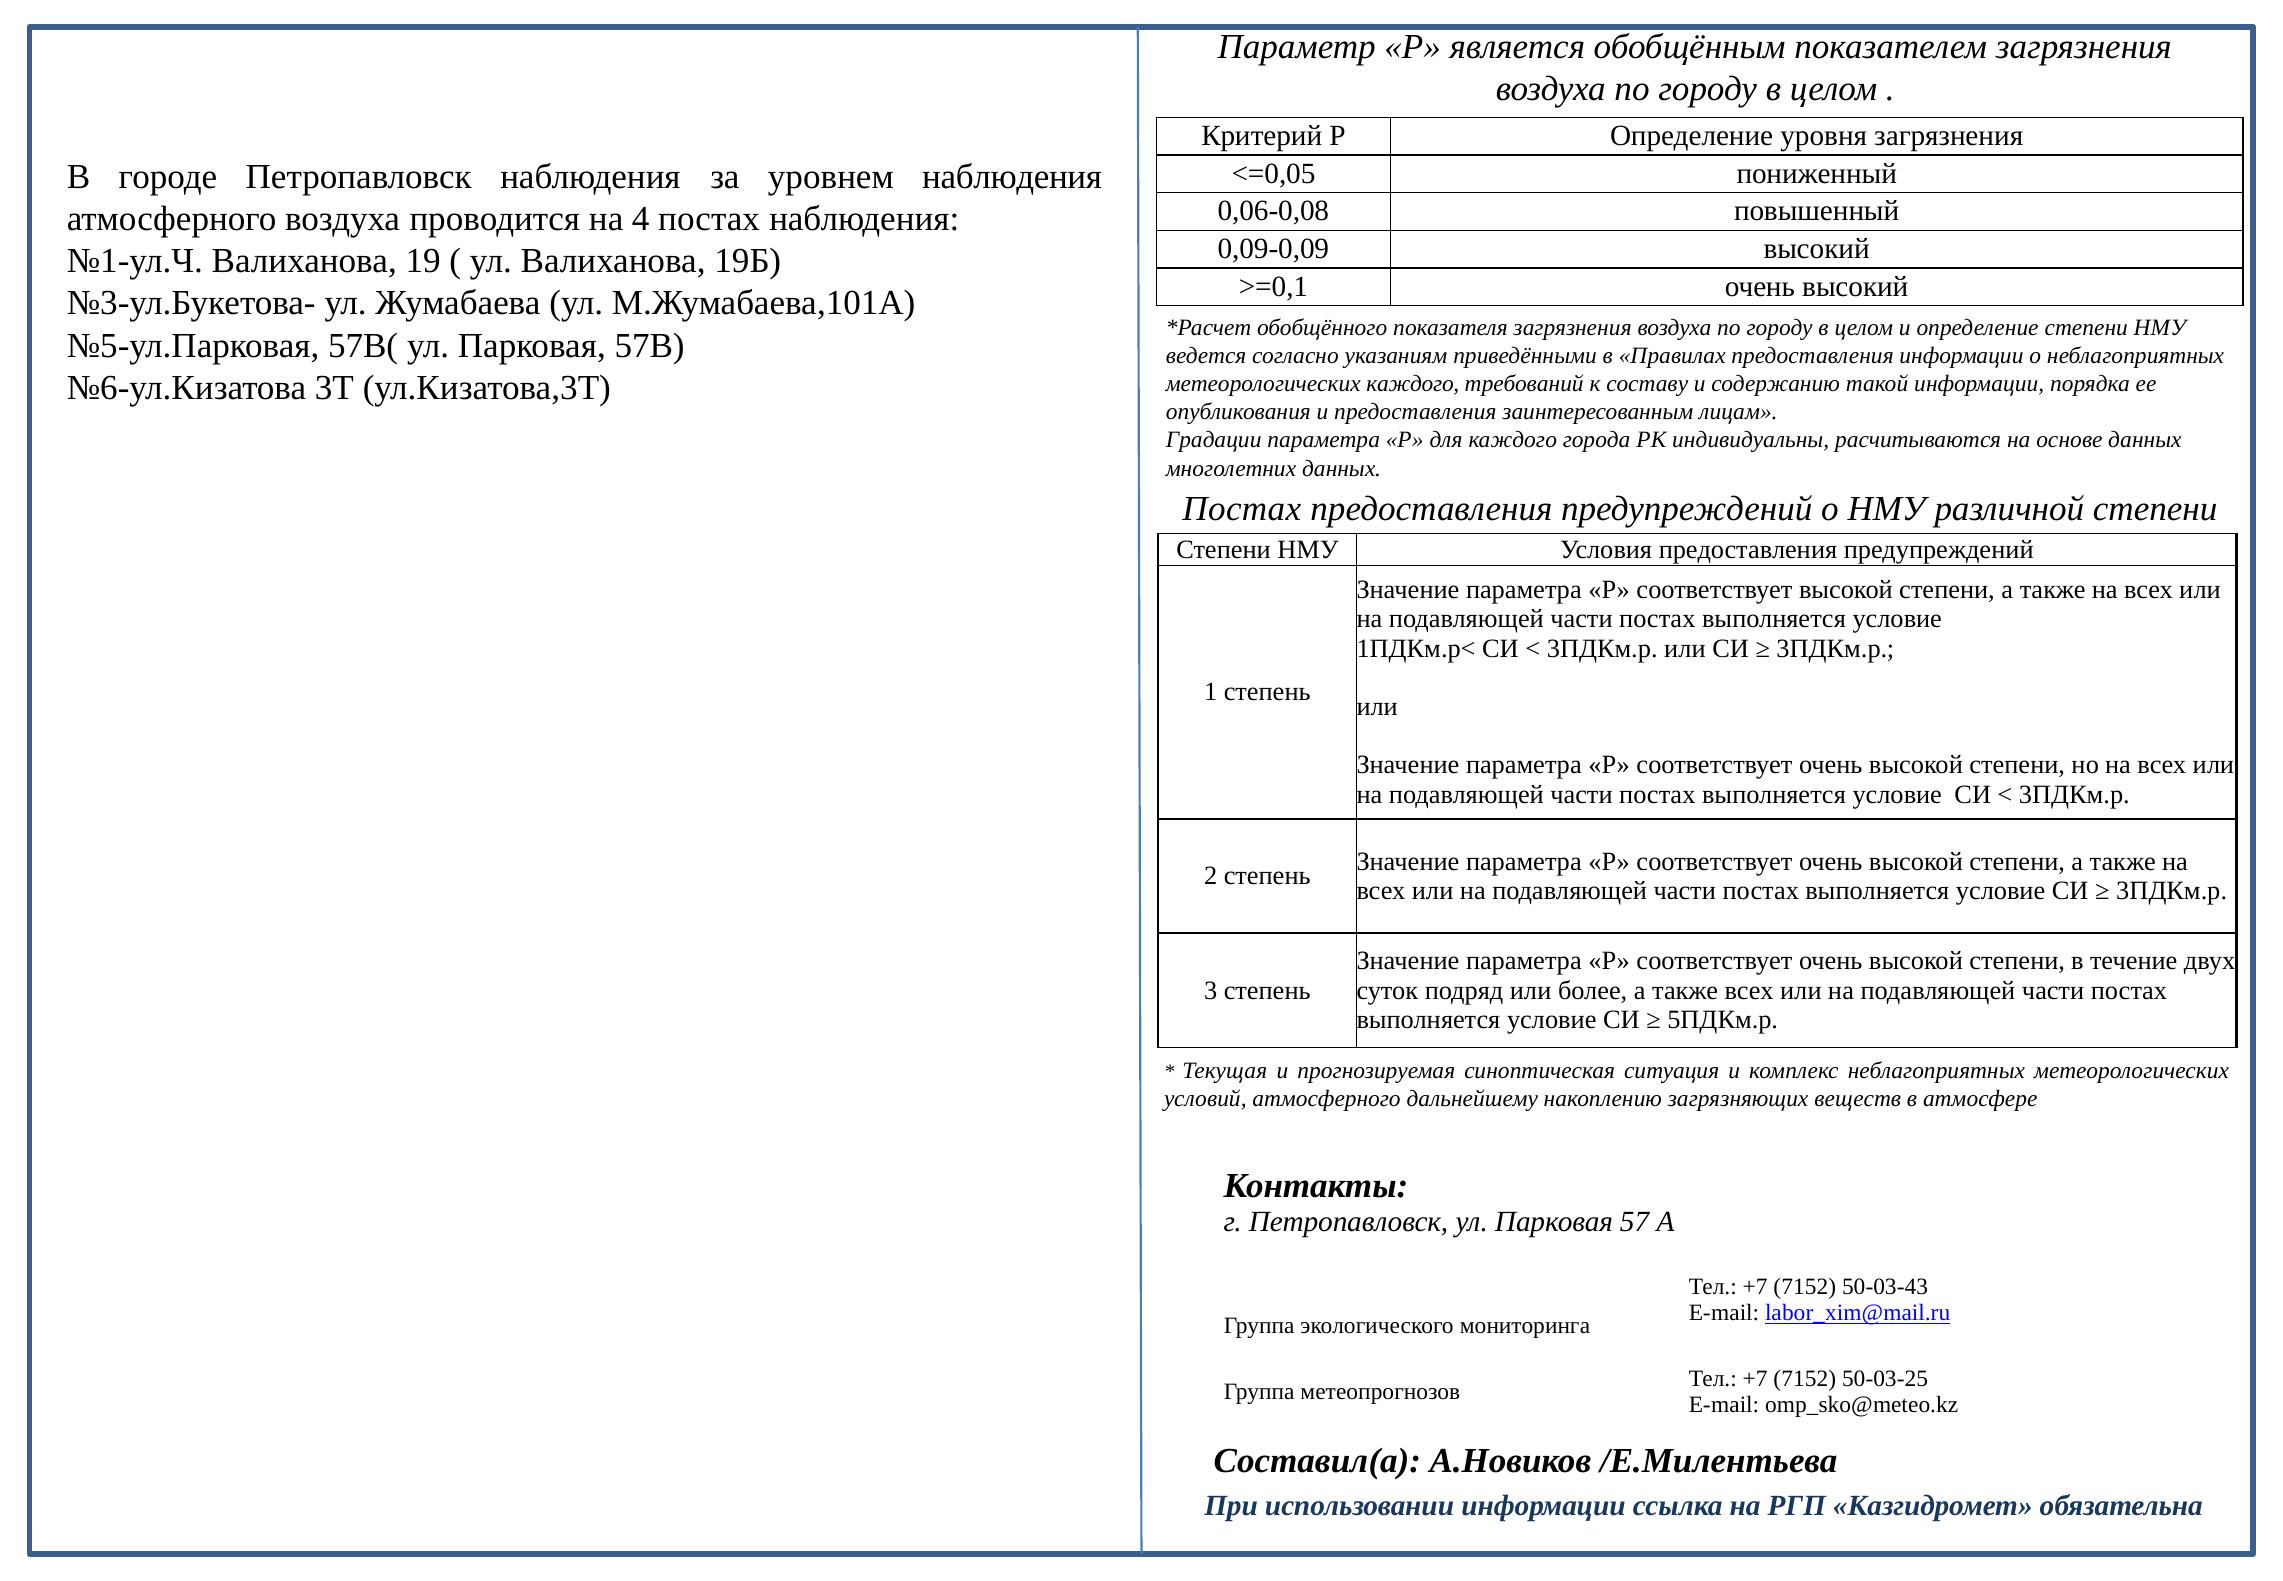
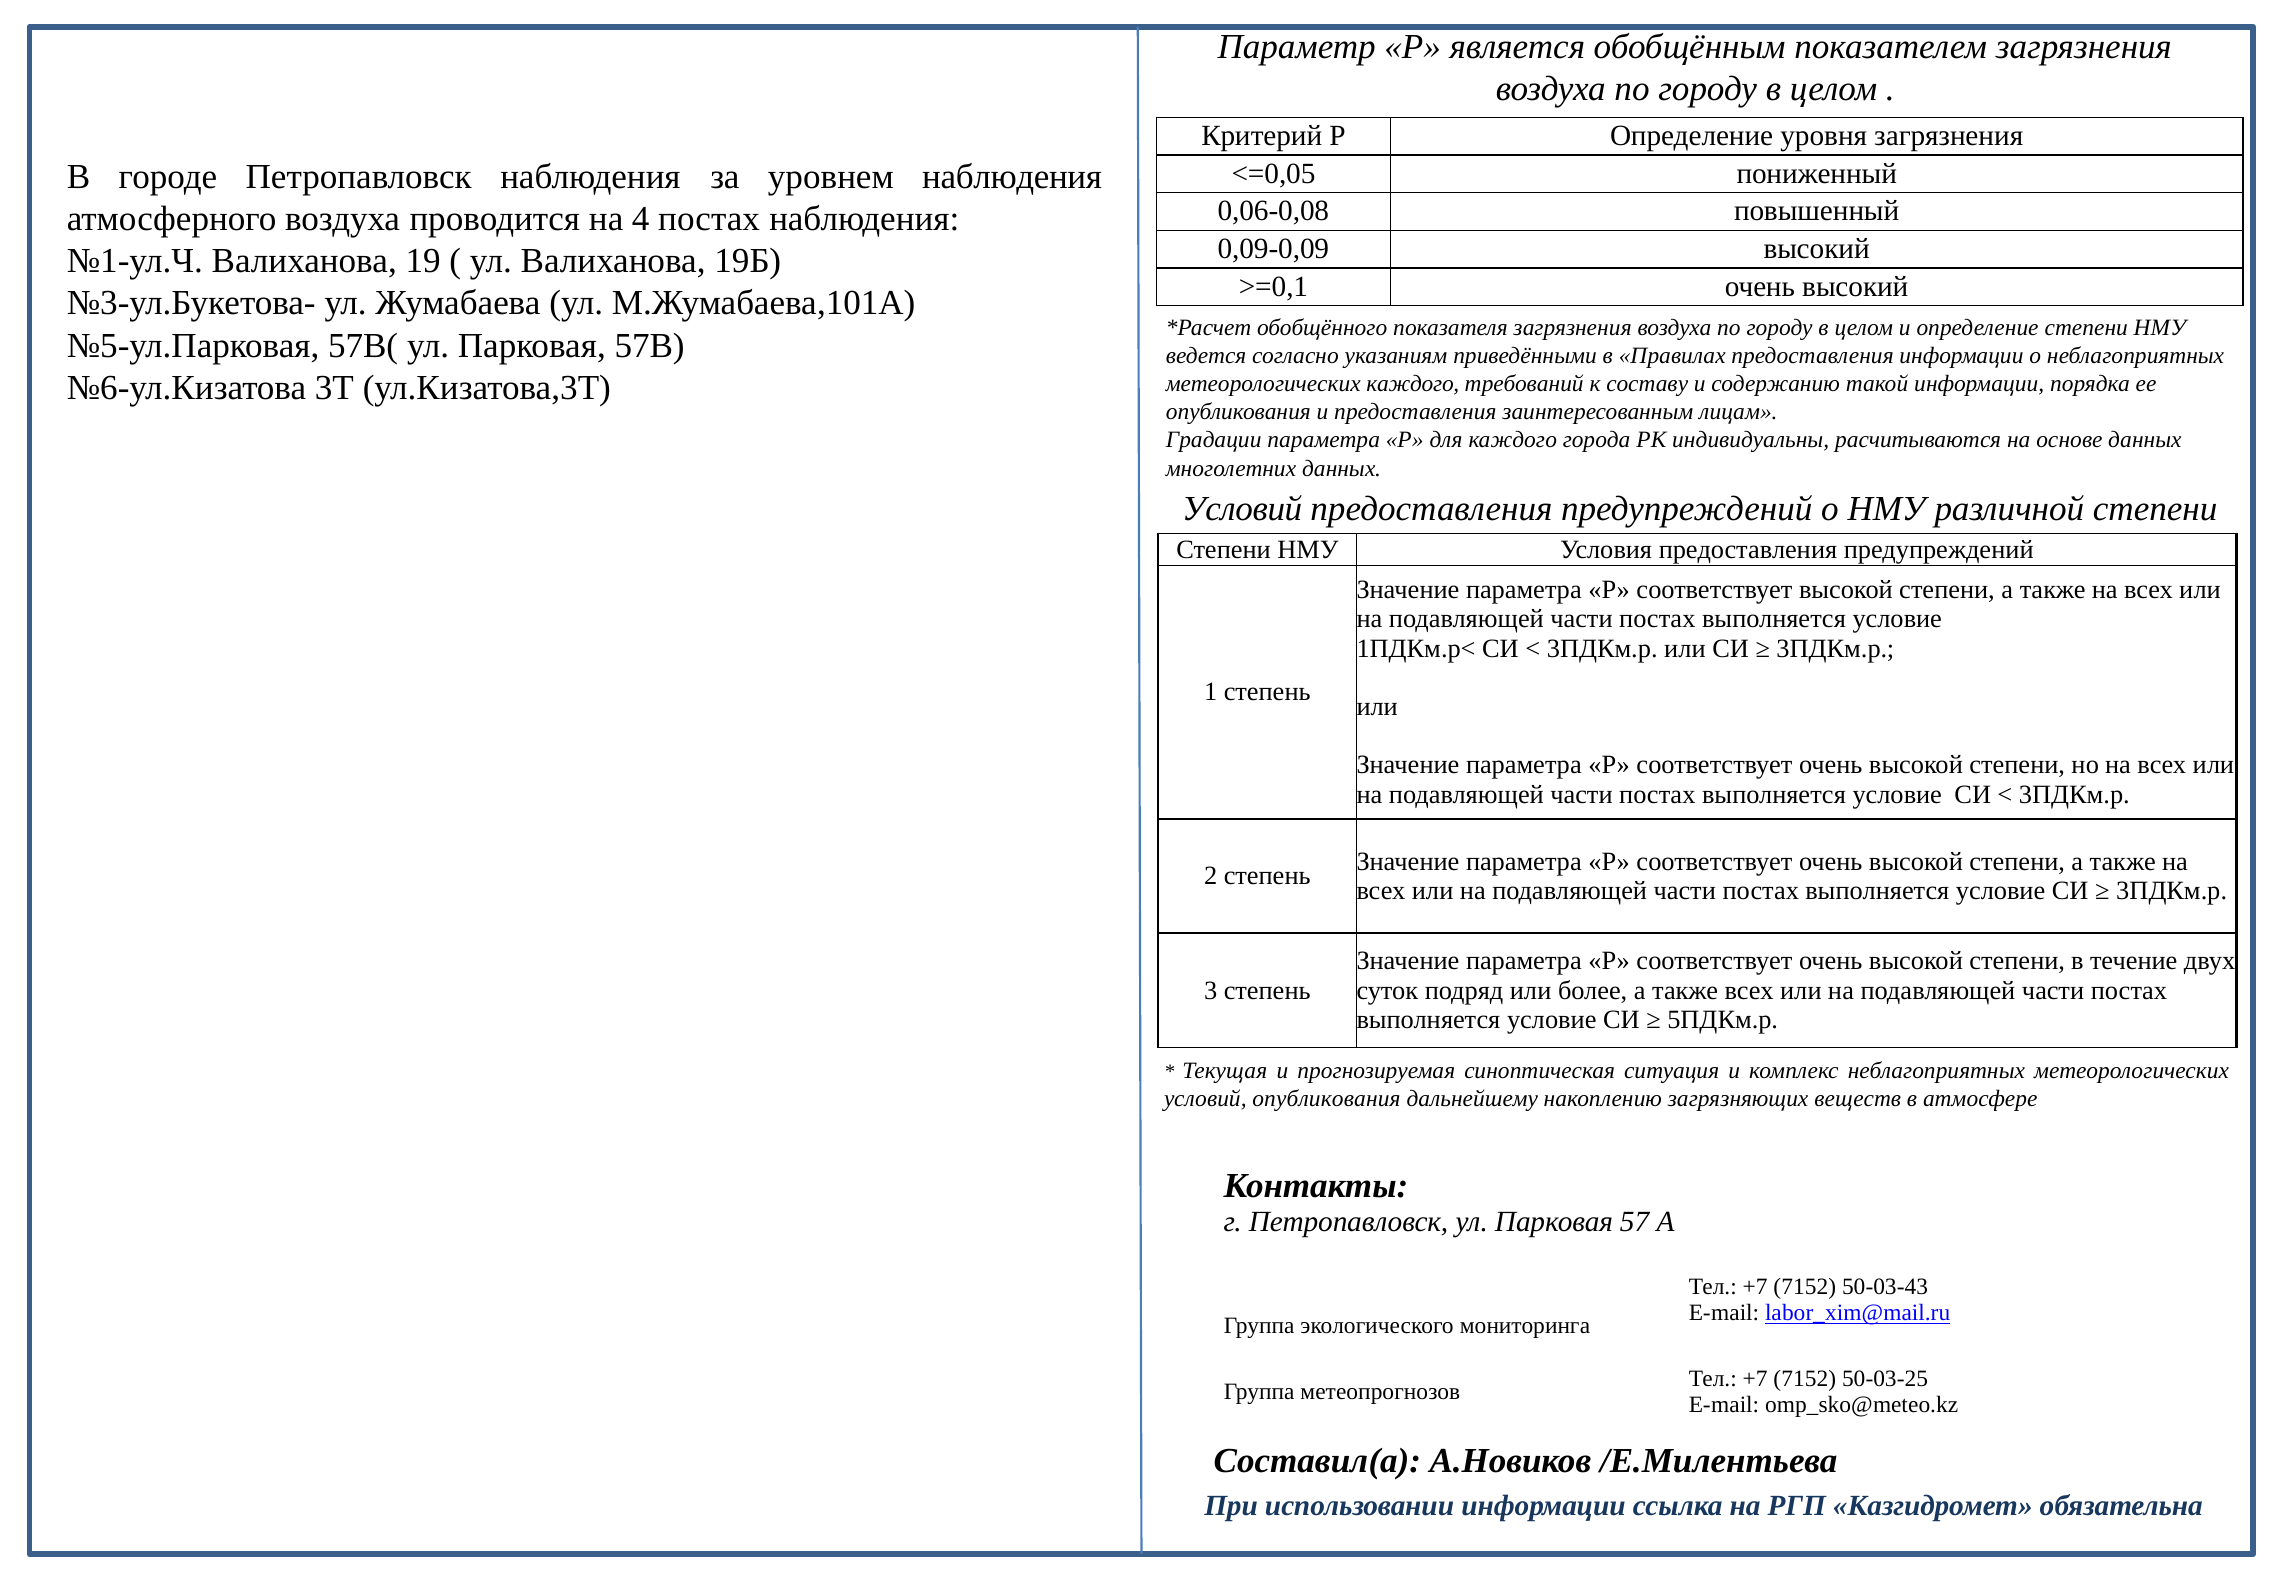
Постах at (1242, 509): Постах -> Условий
условий атмосферного: атмосферного -> опубликования
